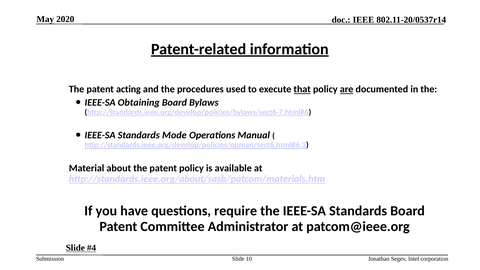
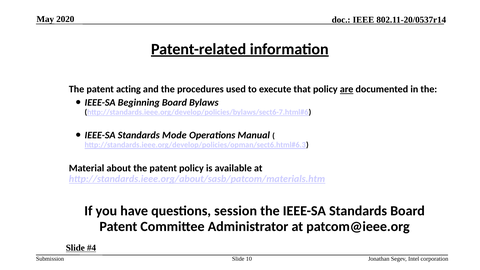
that underline: present -> none
Obtaining: Obtaining -> Beginning
require: require -> session
